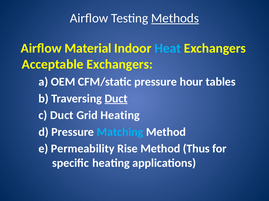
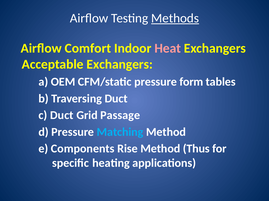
Material: Material -> Comfort
Heat colour: light blue -> pink
hour: hour -> form
Duct at (116, 99) underline: present -> none
Grid Heating: Heating -> Passage
Permeability: Permeability -> Components
